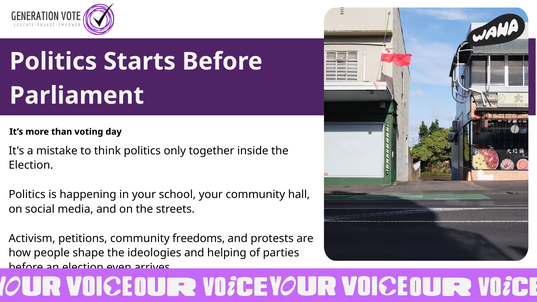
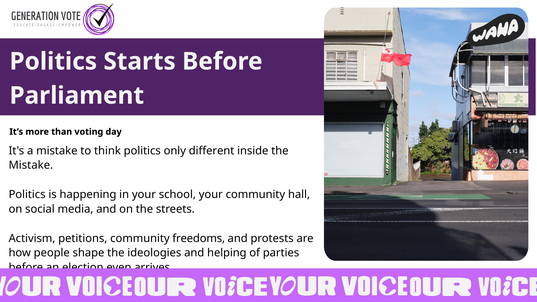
together: together -> different
Election at (31, 165): Election -> Mistake
